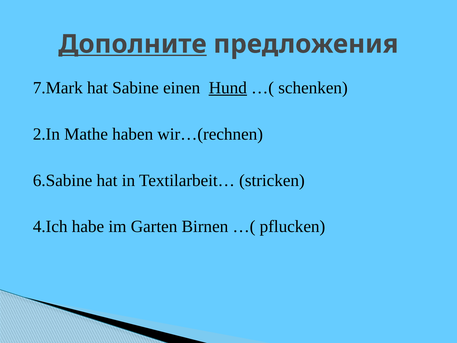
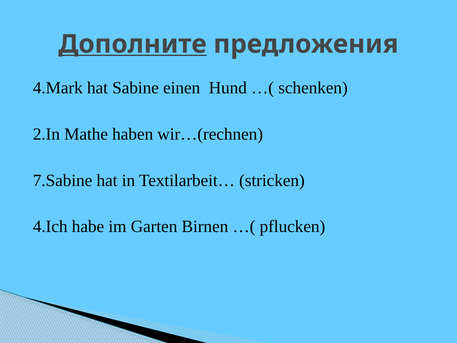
7.Mark: 7.Mark -> 4.Mark
Hund underline: present -> none
6.Sabine: 6.Sabine -> 7.Sabine
